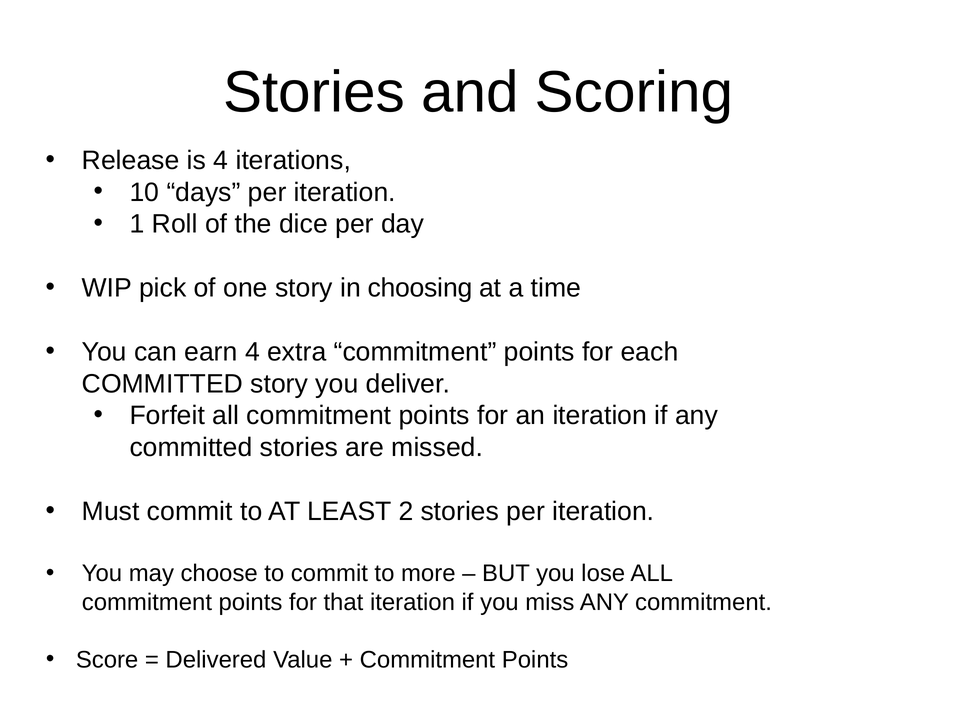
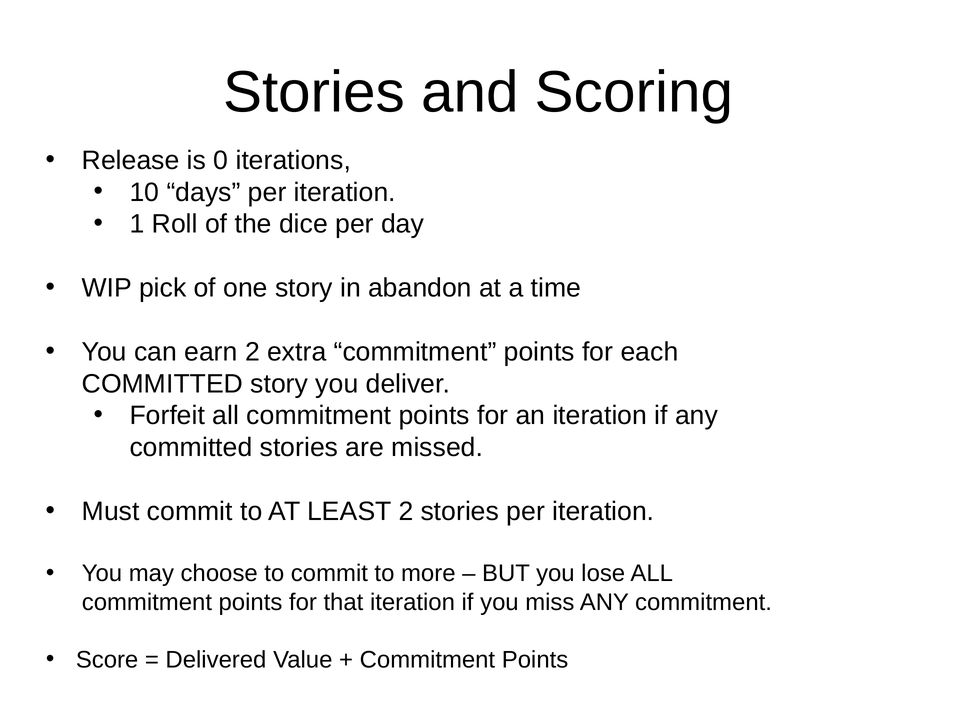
is 4: 4 -> 0
choosing: choosing -> abandon
earn 4: 4 -> 2
